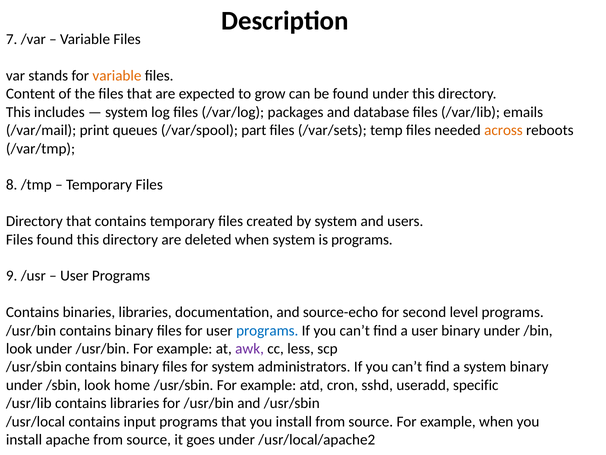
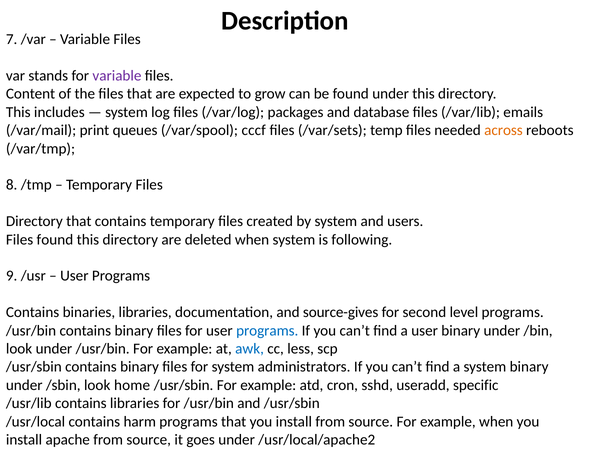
variable at (117, 76) colour: orange -> purple
part: part -> cccf
is programs: programs -> following
source-echo: source-echo -> source-gives
awk colour: purple -> blue
input: input -> harm
